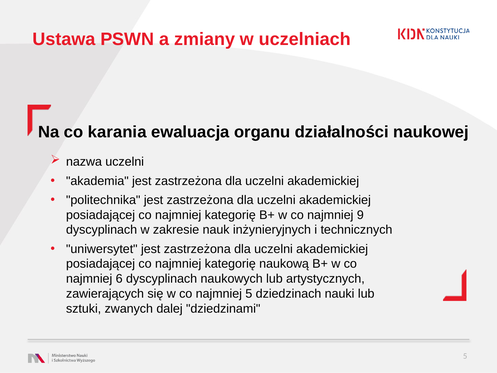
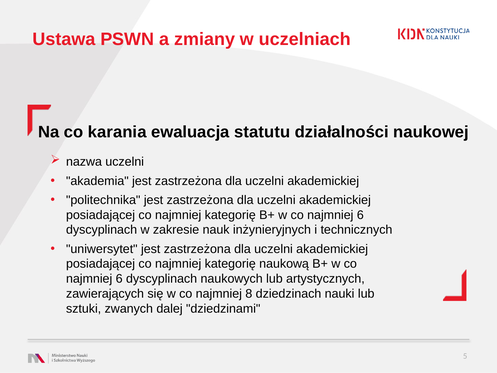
organu: organu -> statutu
9 at (360, 215): 9 -> 6
najmniej 5: 5 -> 8
